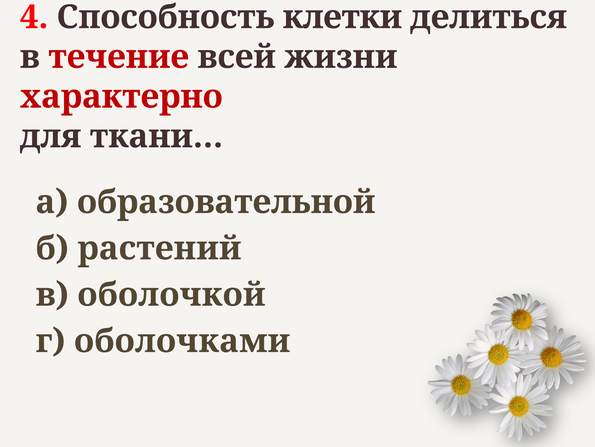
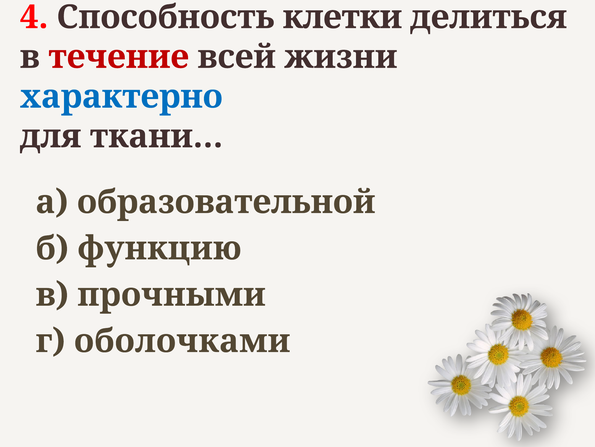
характерно colour: red -> blue
растений: растений -> функцию
оболочкой: оболочкой -> прочными
